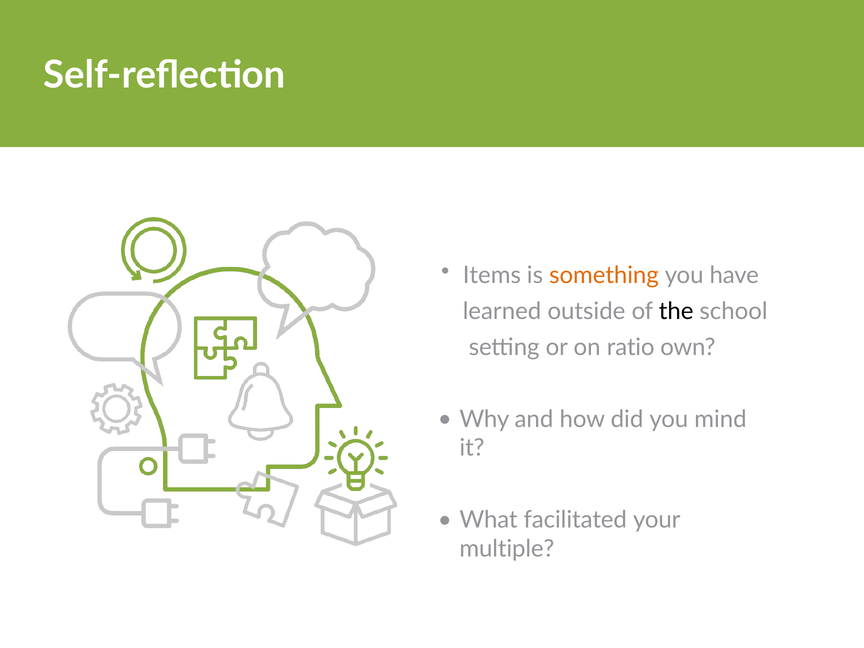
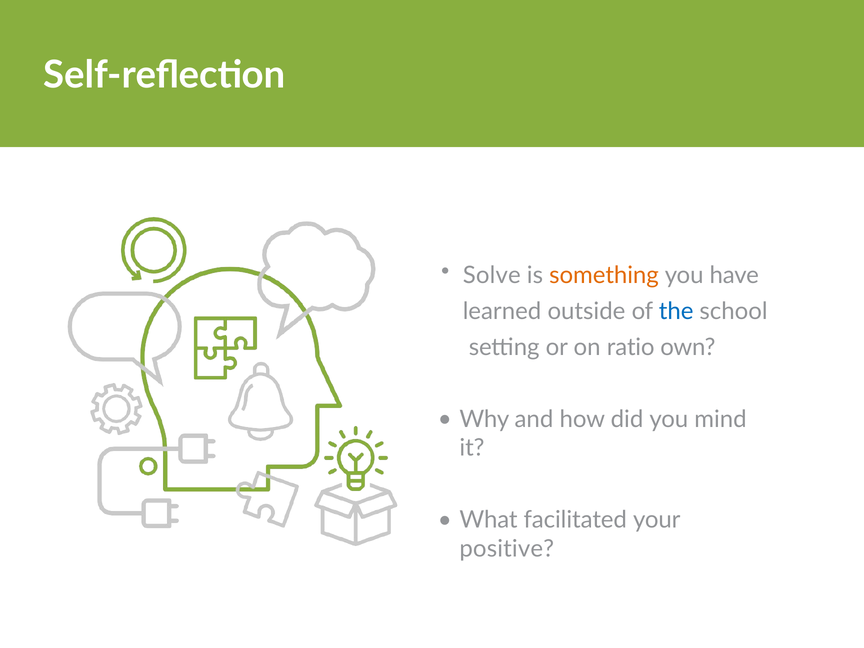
Items: Items -> Solve
the colour: black -> blue
multiple: multiple -> positive
